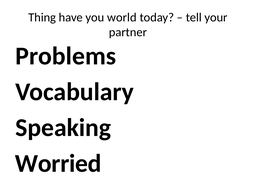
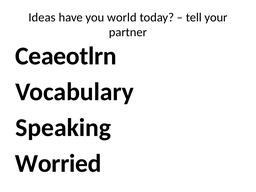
Thing: Thing -> Ideas
Problems: Problems -> Ceaeotlrn
